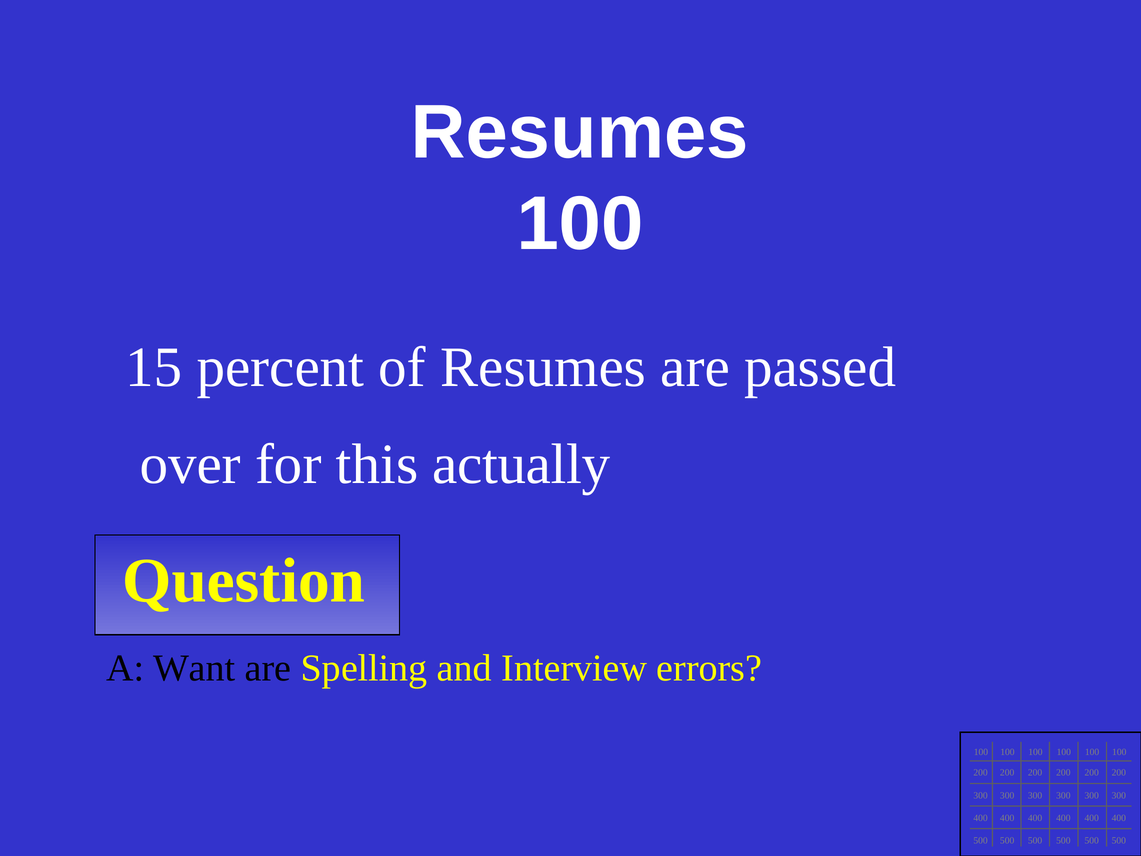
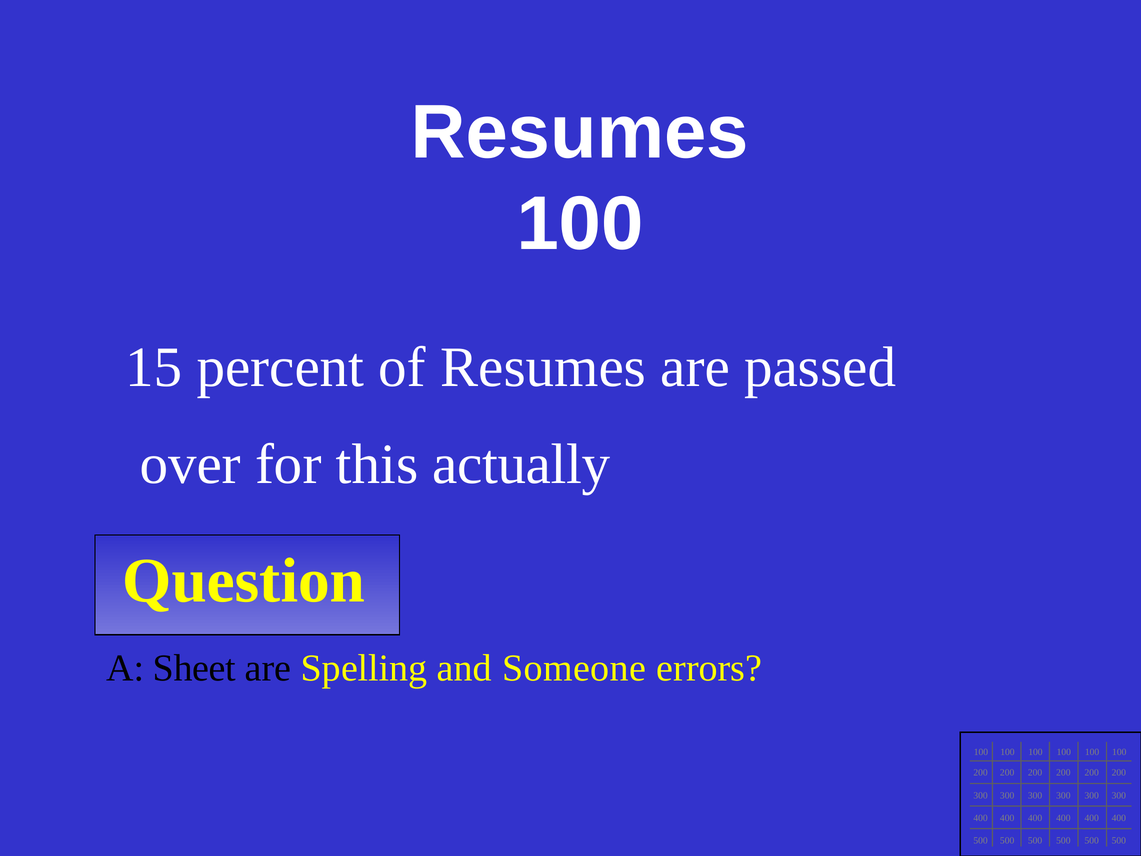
Want: Want -> Sheet
Interview: Interview -> Someone
